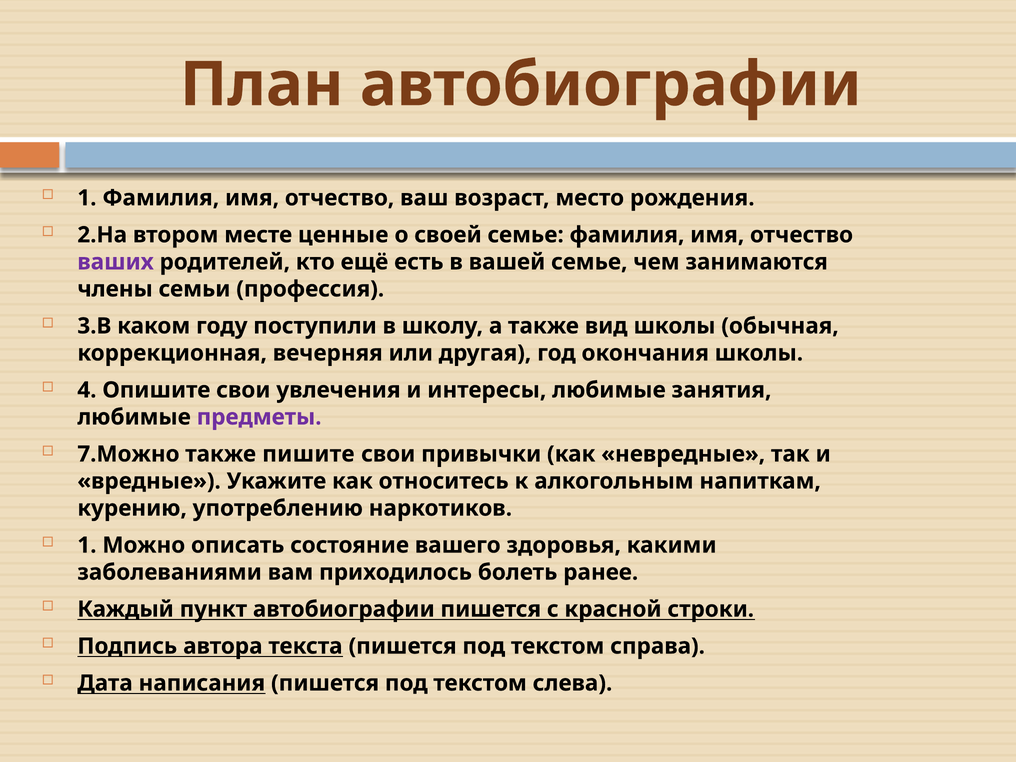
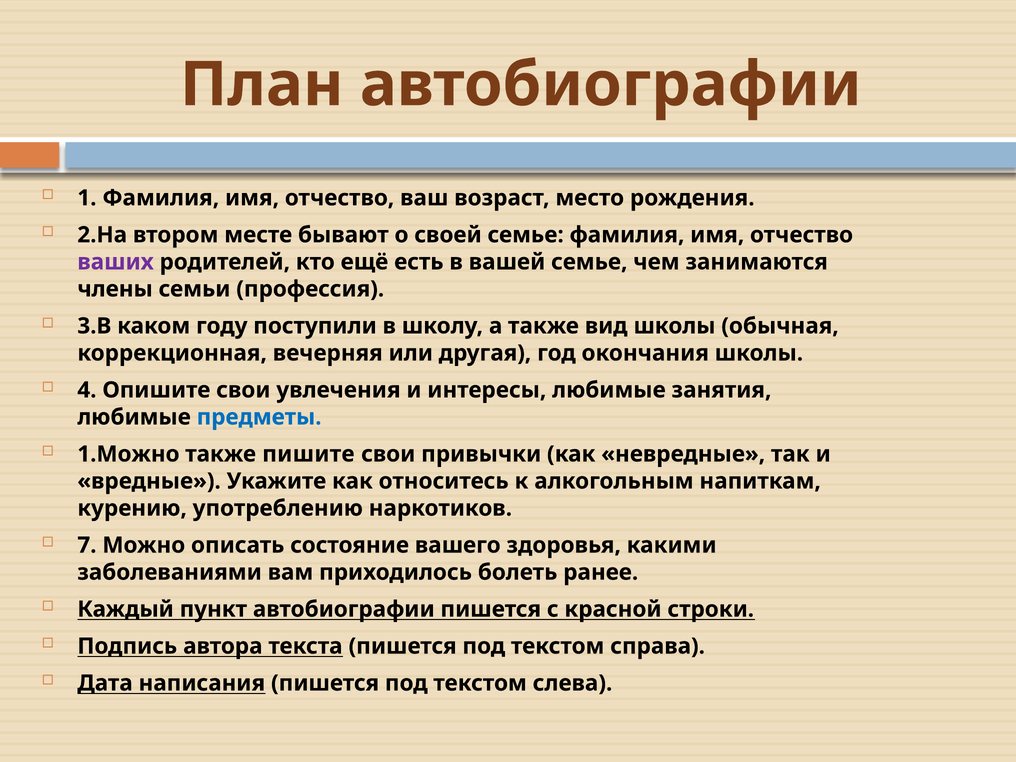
ценные: ценные -> бывают
предметы colour: purple -> blue
7.Можно: 7.Можно -> 1.Можно
1 at (87, 545): 1 -> 7
